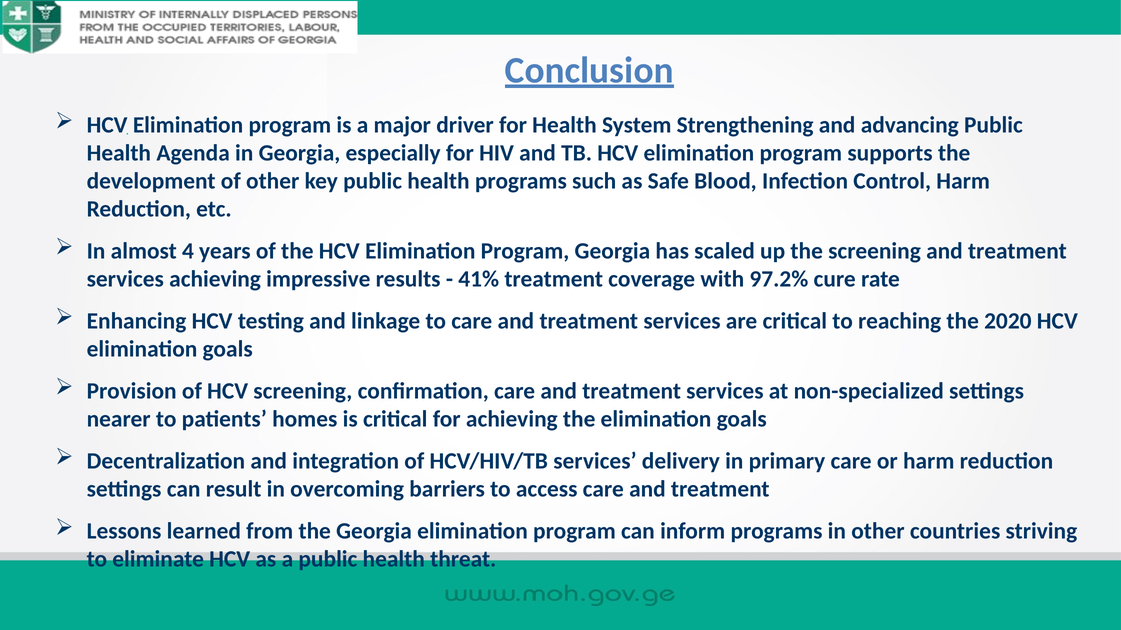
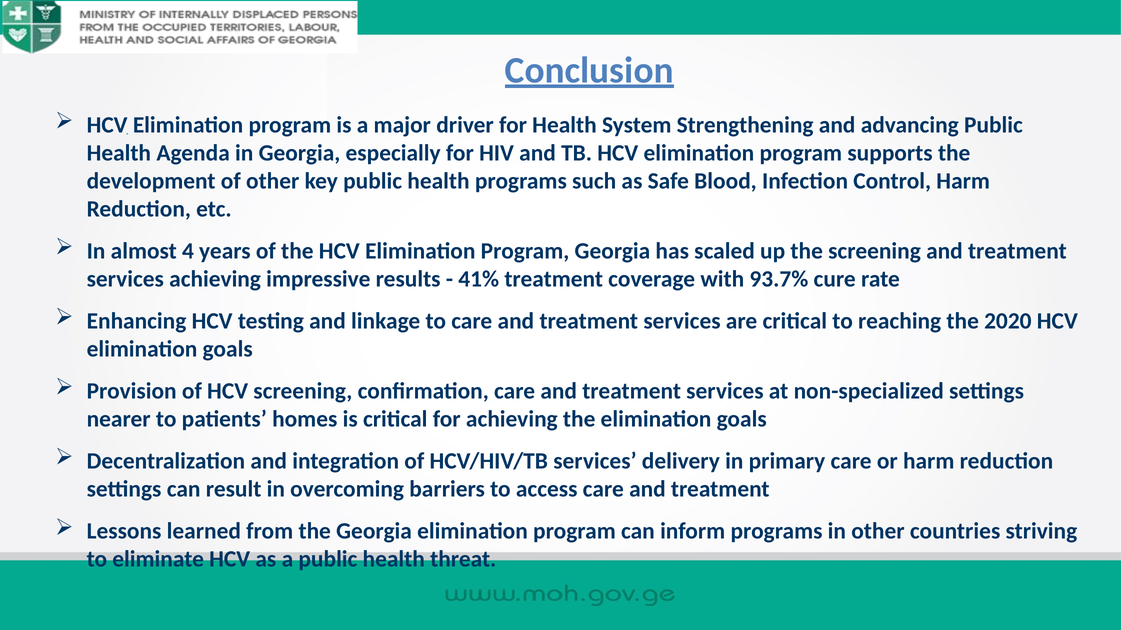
97.2%: 97.2% -> 93.7%
